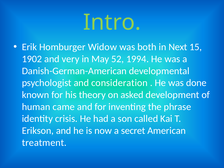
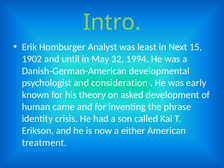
Widow: Widow -> Analyst
both: both -> least
very: very -> until
52: 52 -> 32
done: done -> early
secret: secret -> either
